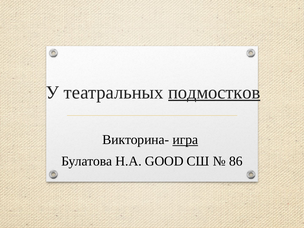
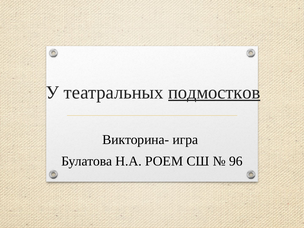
игра underline: present -> none
GOOD: GOOD -> POEM
86: 86 -> 96
